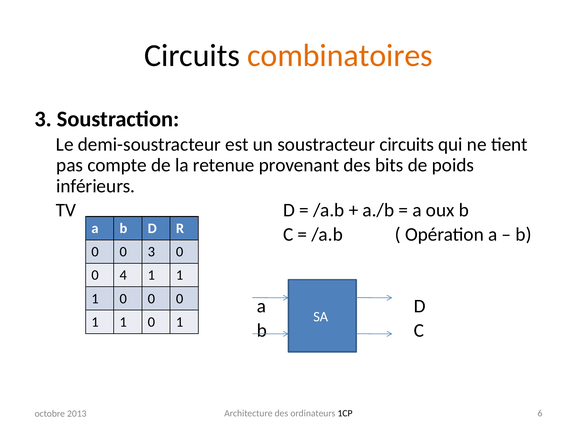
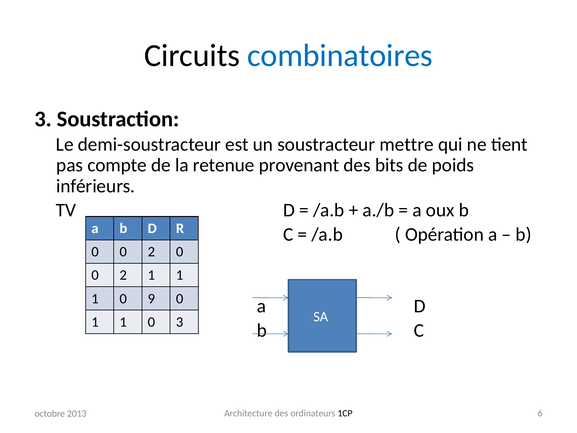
combinatoires colour: orange -> blue
soustracteur circuits: circuits -> mettre
3 at (151, 252): 3 -> 2
4 at (123, 275): 4 -> 2
1 0 0: 0 -> 9
1 0 1: 1 -> 3
